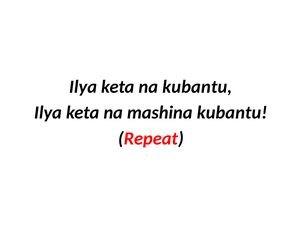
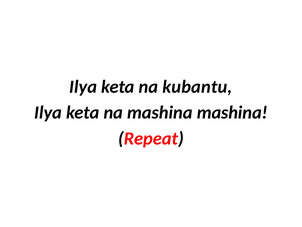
mashina kubantu: kubantu -> mashina
